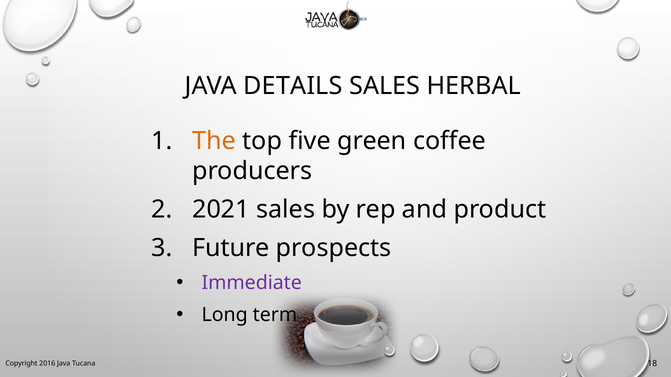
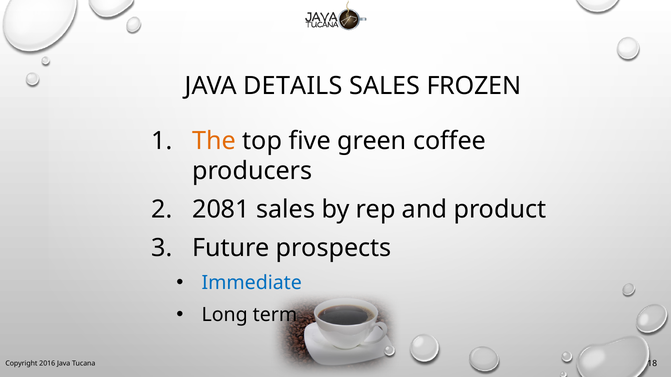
HERBAL: HERBAL -> FROZEN
2021: 2021 -> 2081
Immediate colour: purple -> blue
